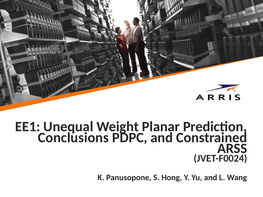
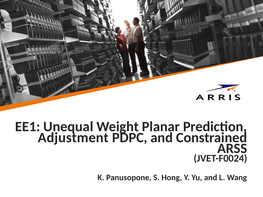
Conclusions: Conclusions -> Adjustment
